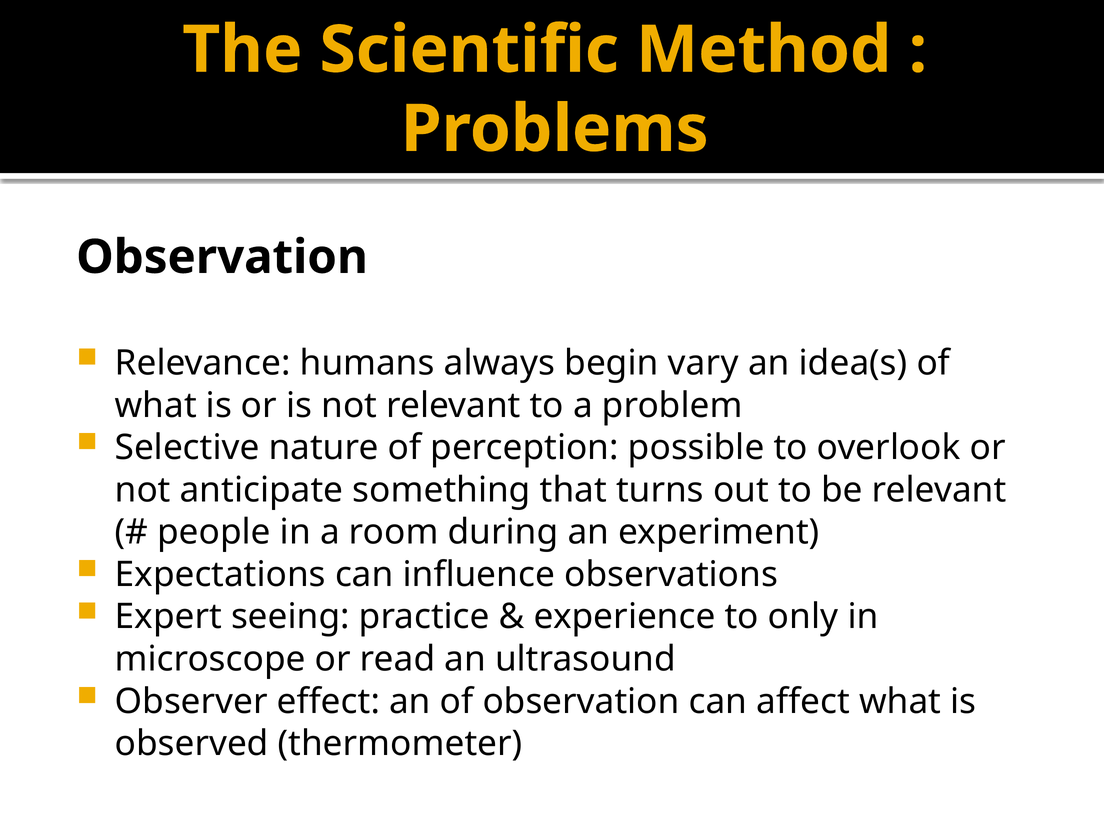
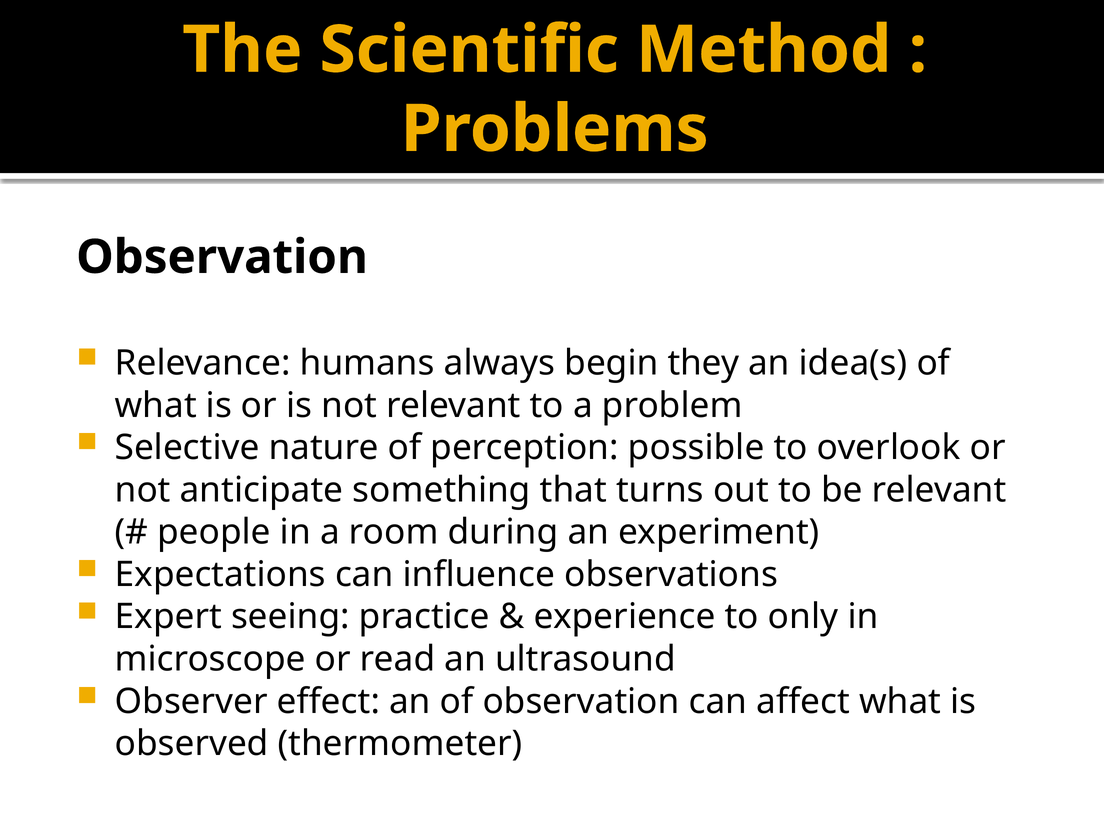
vary: vary -> they
